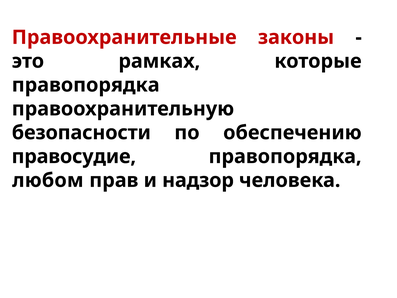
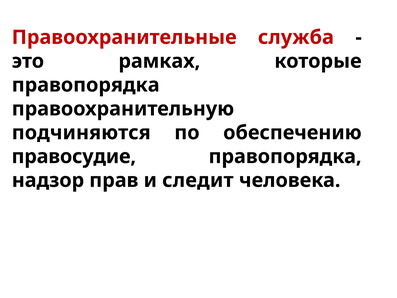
законы: законы -> служба
безопасности: безопасности -> подчиняются
любом: любом -> надзор
надзор: надзор -> следит
